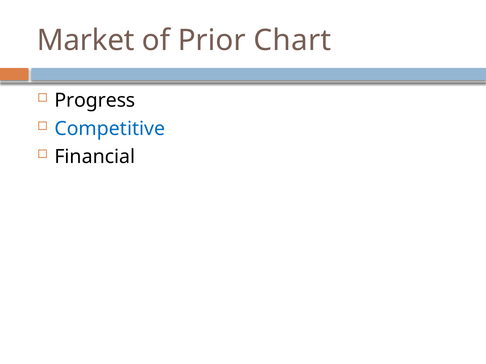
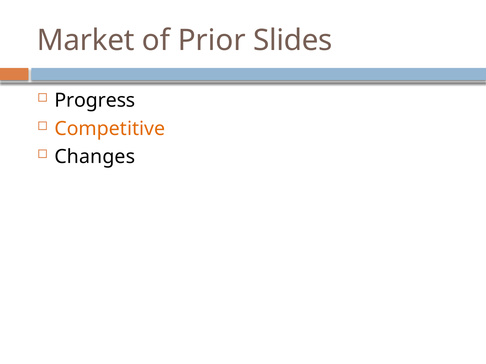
Chart: Chart -> Slides
Competitive colour: blue -> orange
Financial: Financial -> Changes
